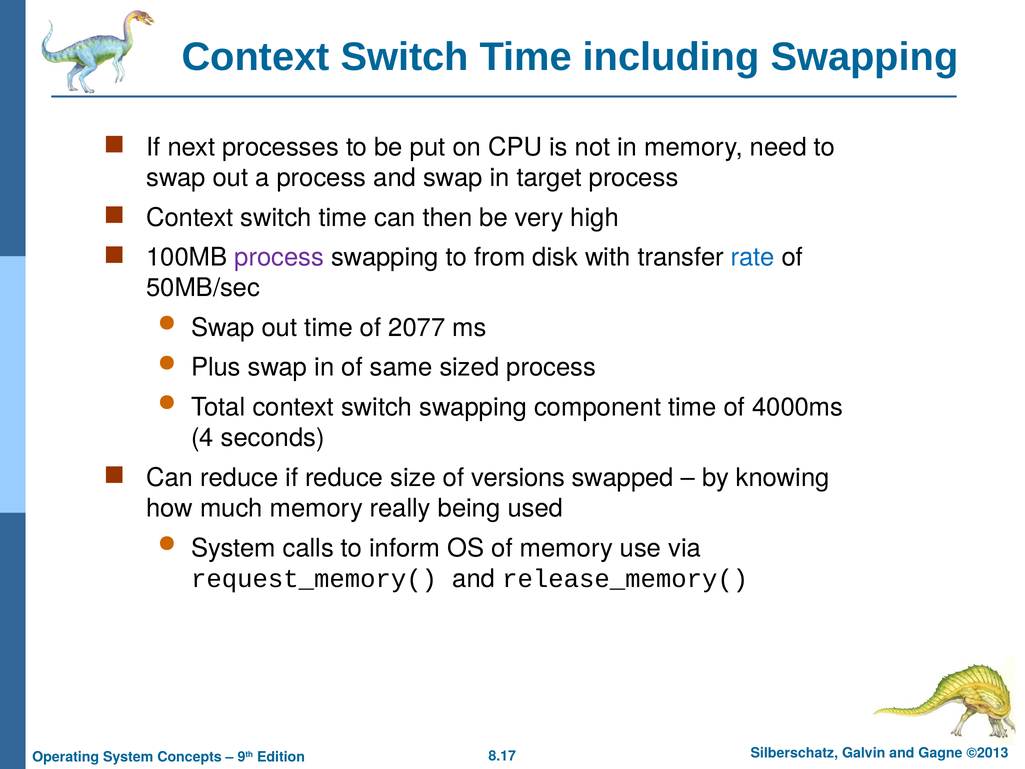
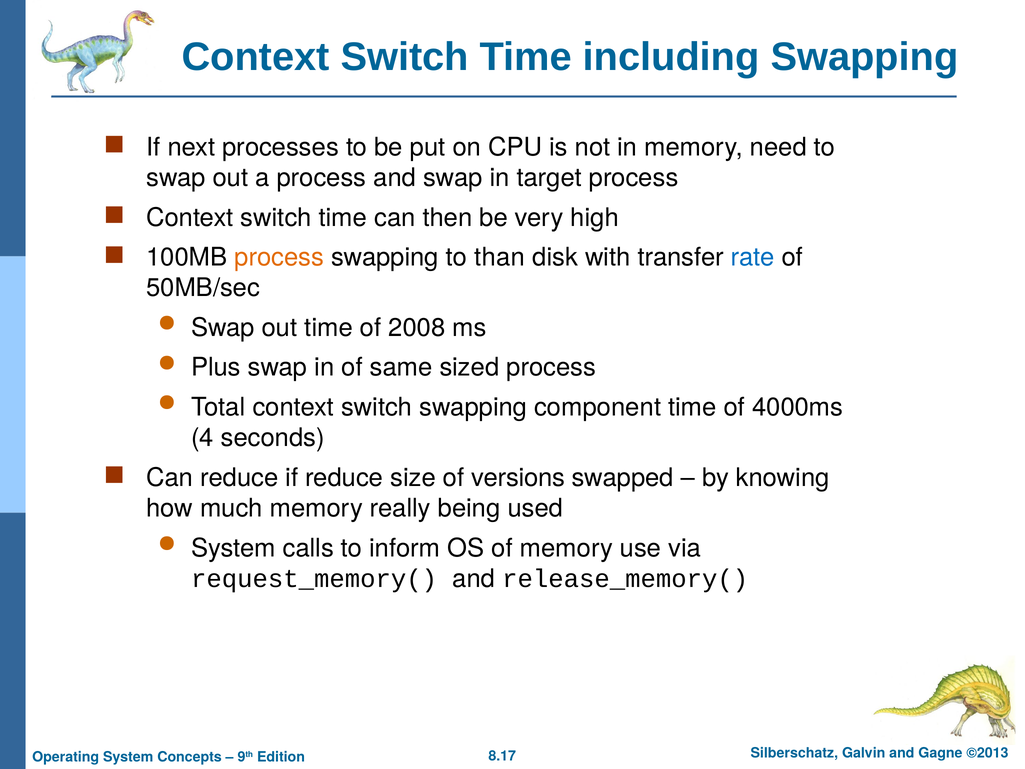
process at (279, 257) colour: purple -> orange
from: from -> than
2077: 2077 -> 2008
